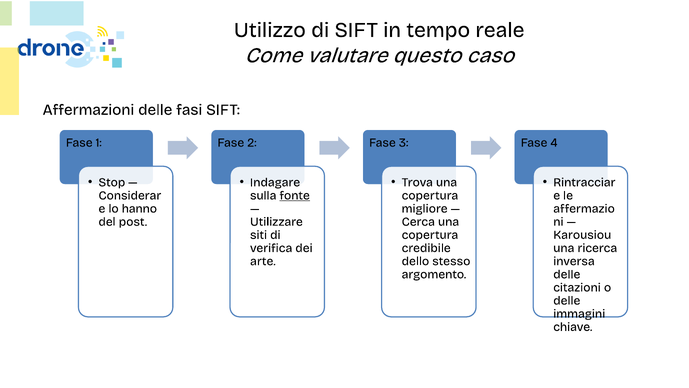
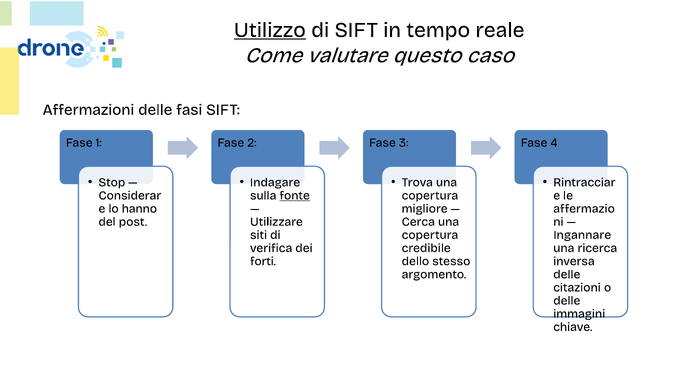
Utilizzo underline: none -> present
Karousiou: Karousiou -> Ingannare
arte: arte -> forti
